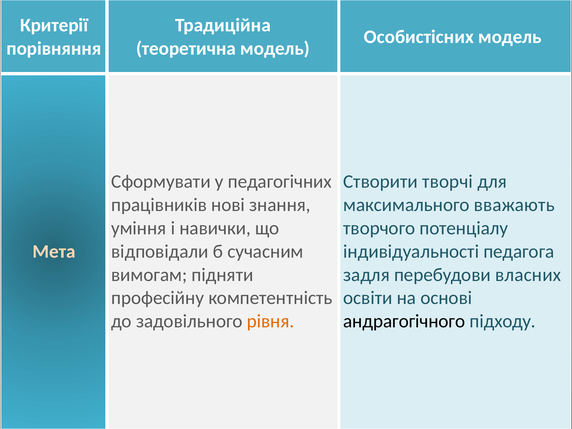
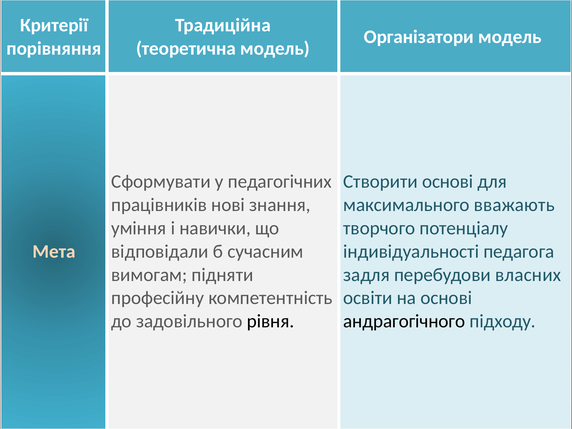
Особистісних: Особистісних -> Організатори
Створити творчі: творчі -> основі
рівня colour: orange -> black
